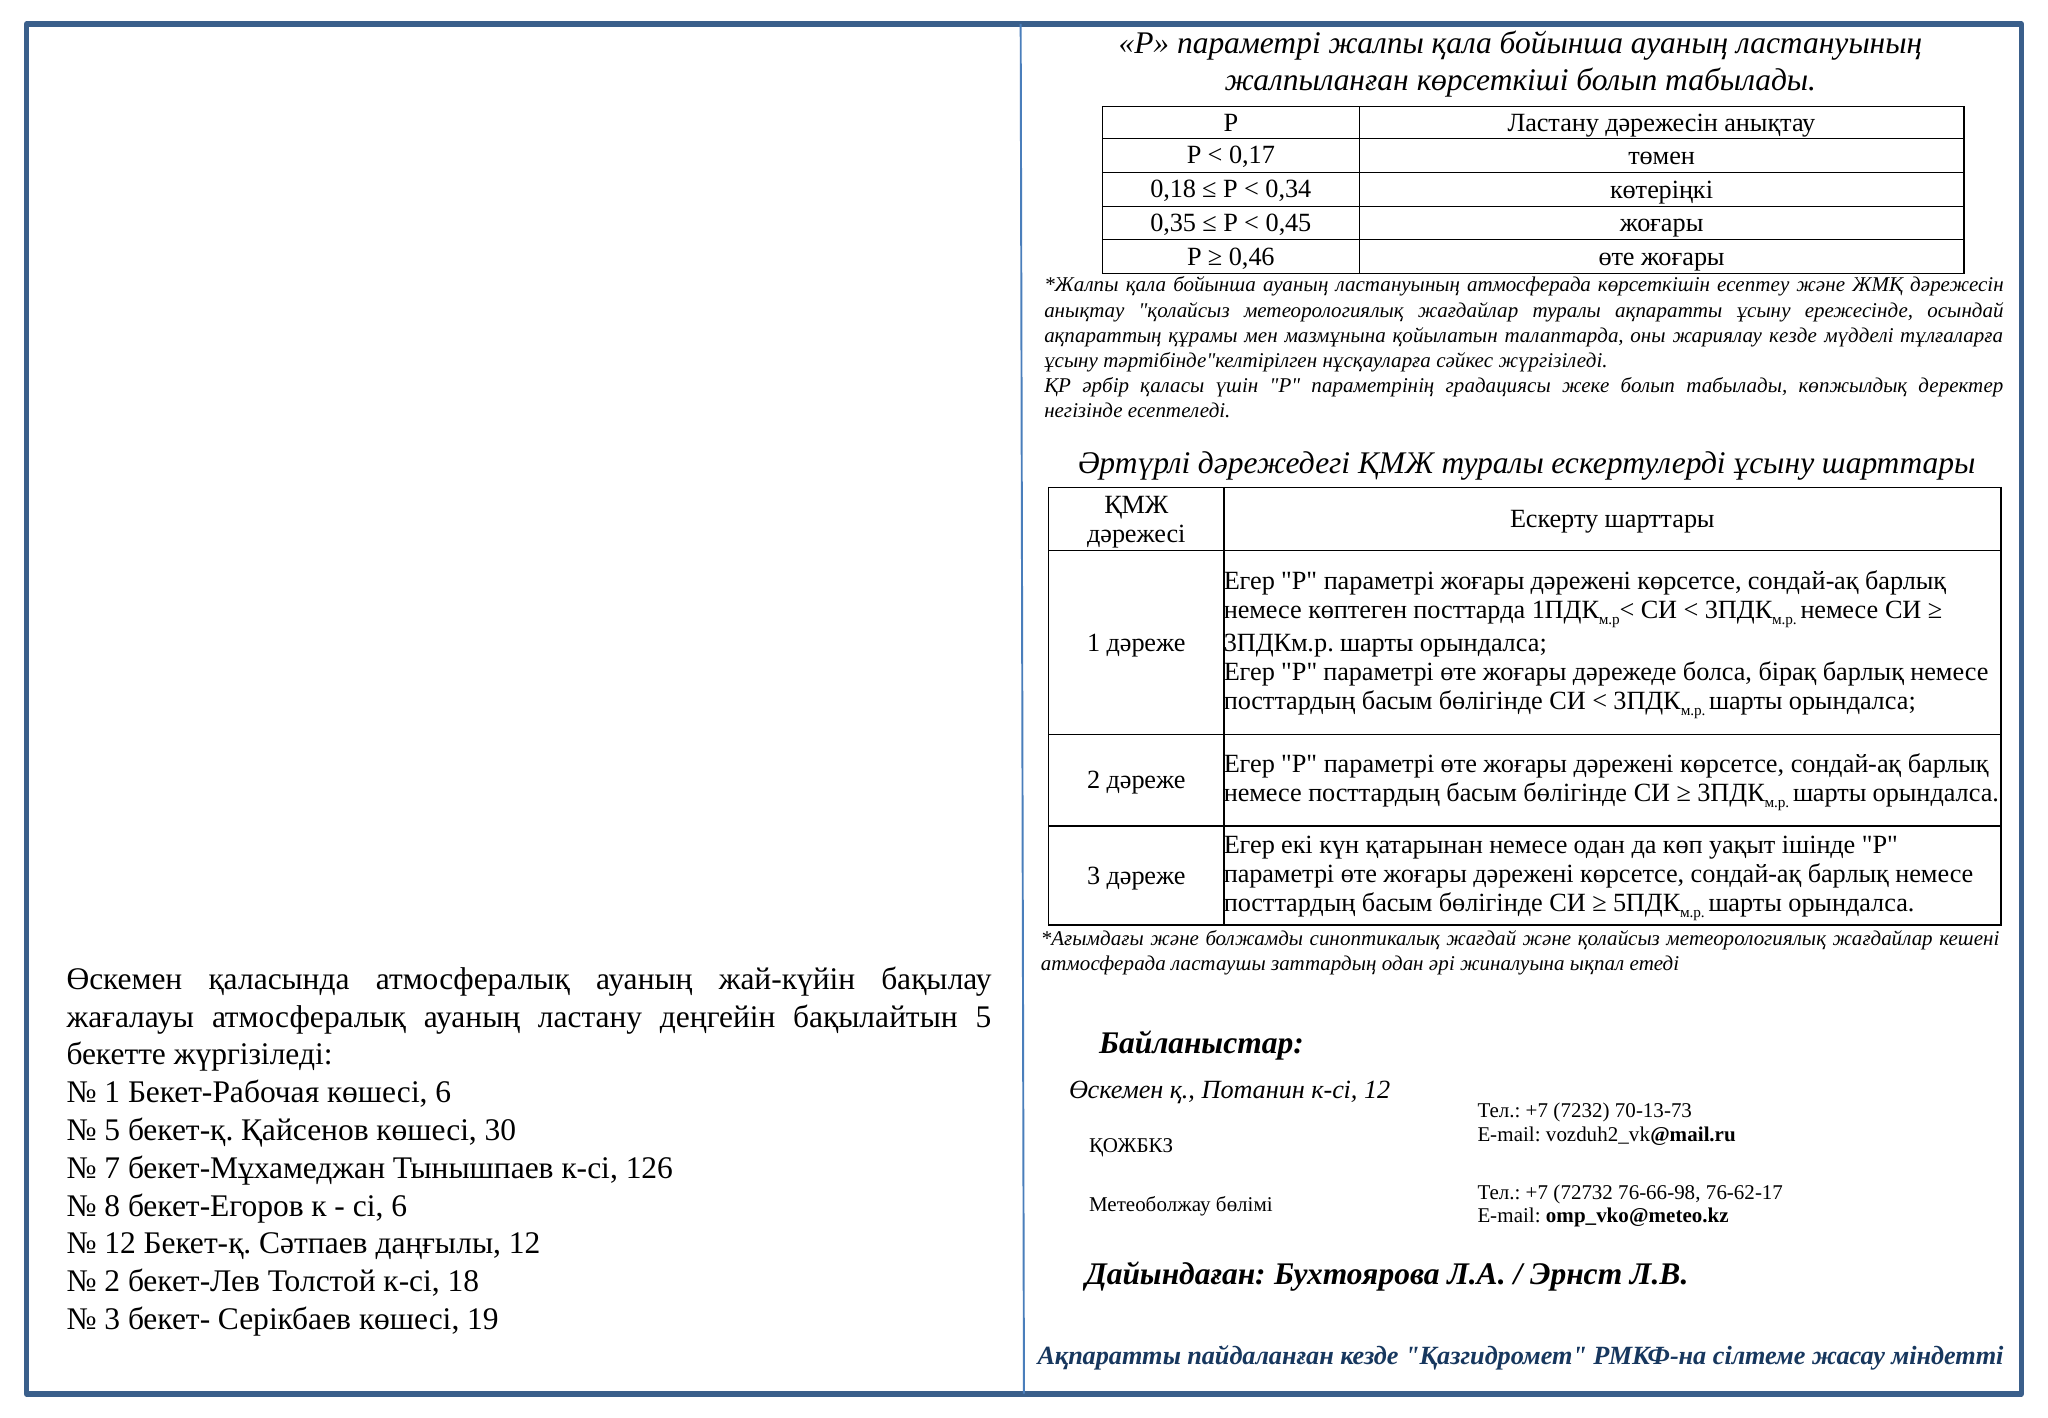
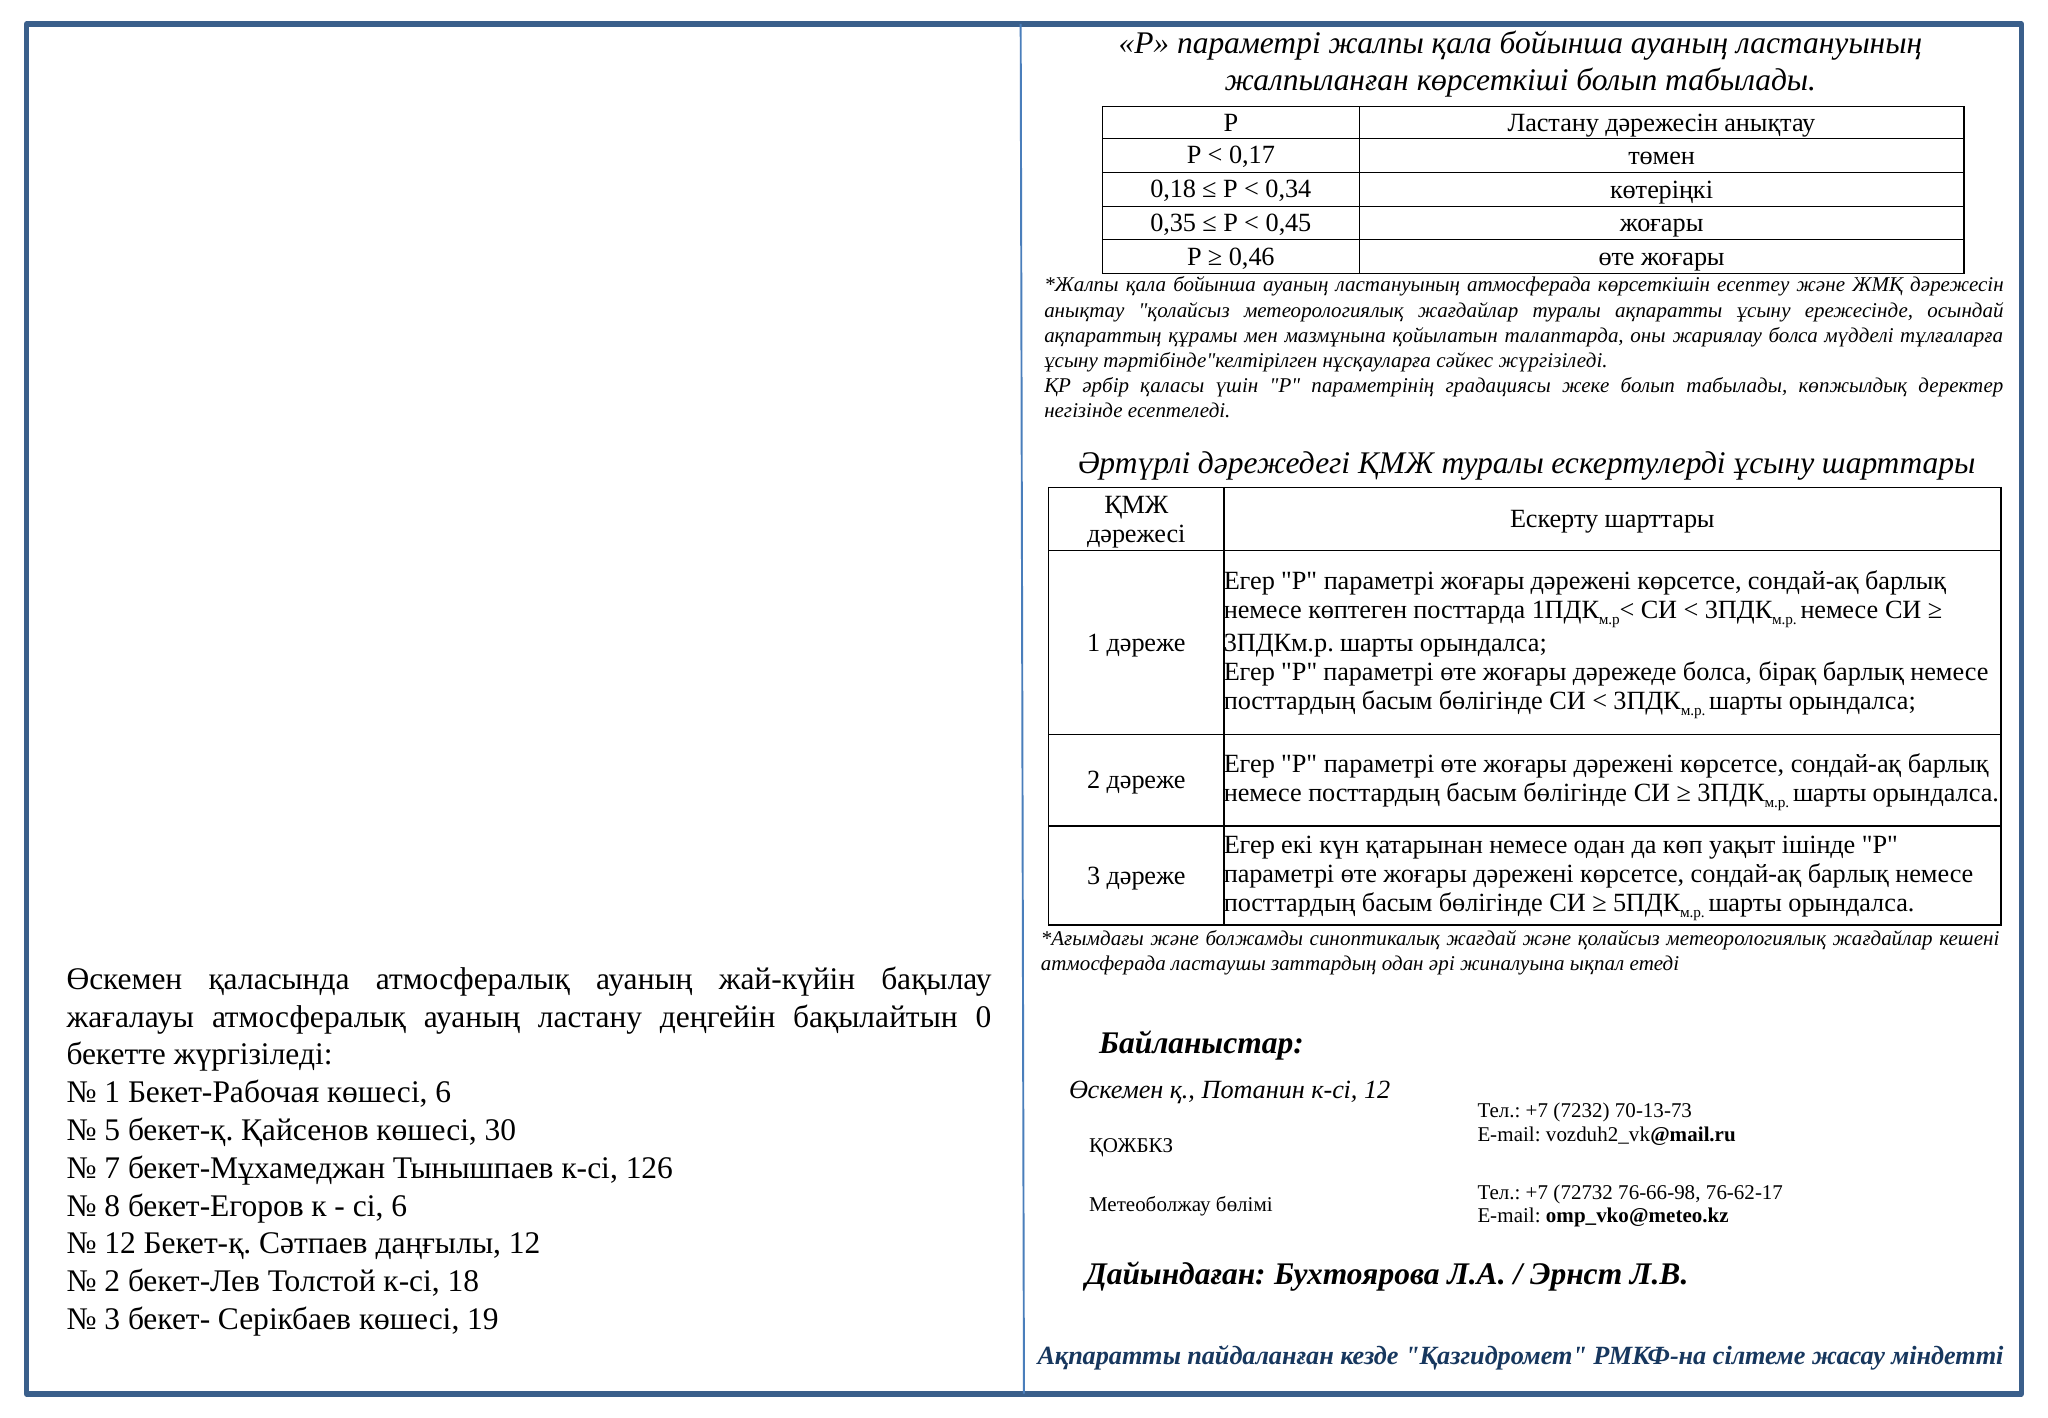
жариялау кезде: кезде -> болса
бақылайтын 5: 5 -> 0
